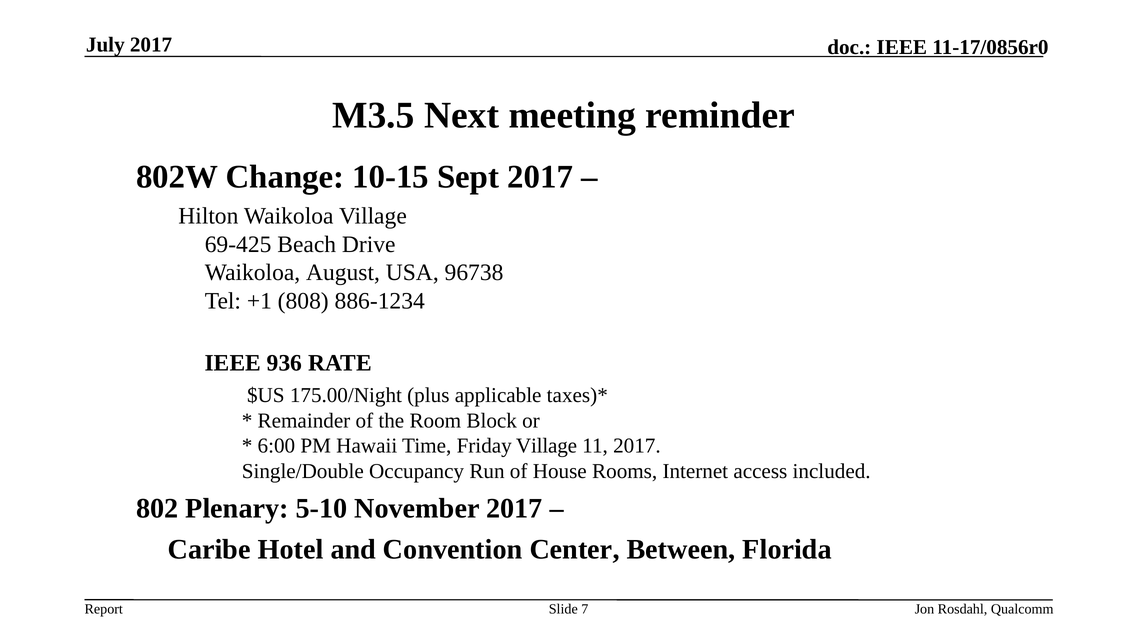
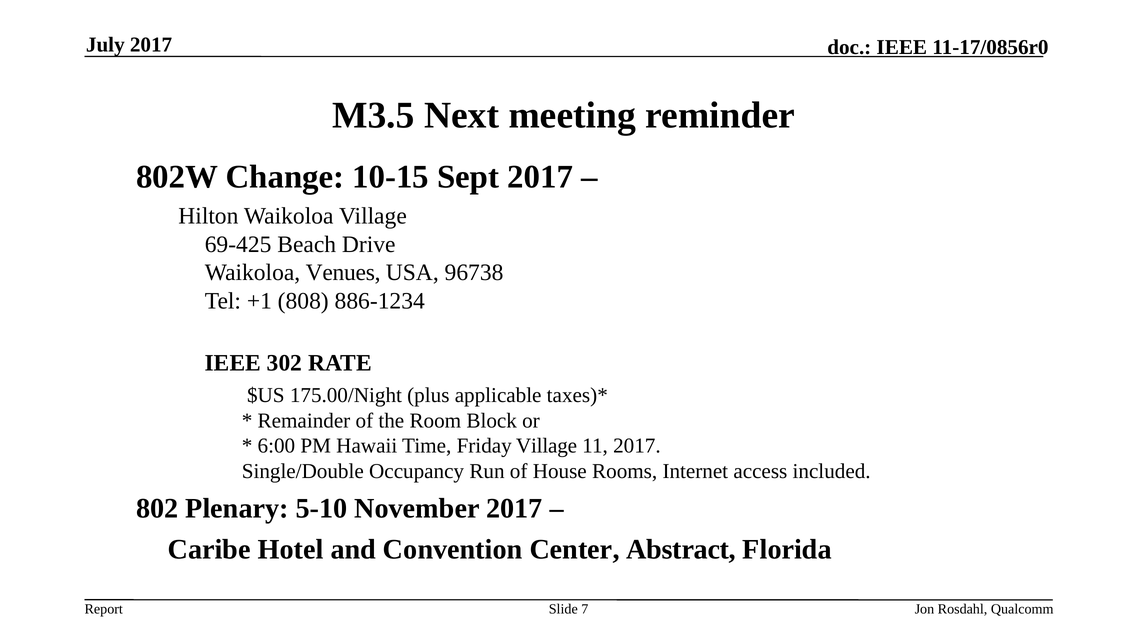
August: August -> Venues
936: 936 -> 302
Between: Between -> Abstract
